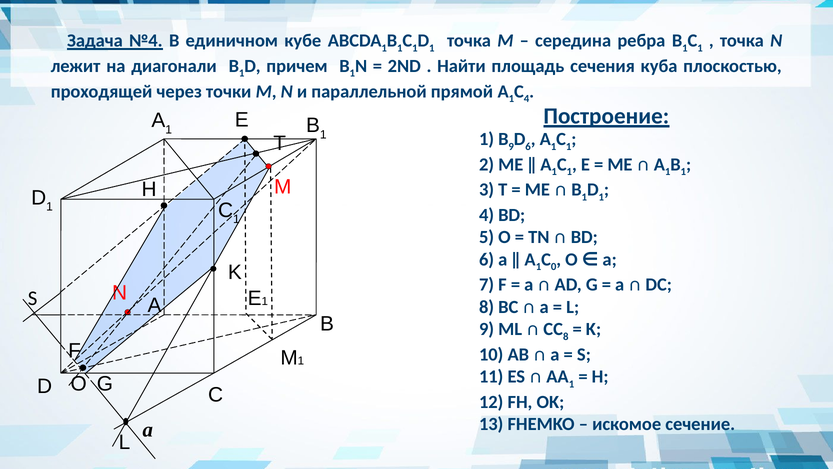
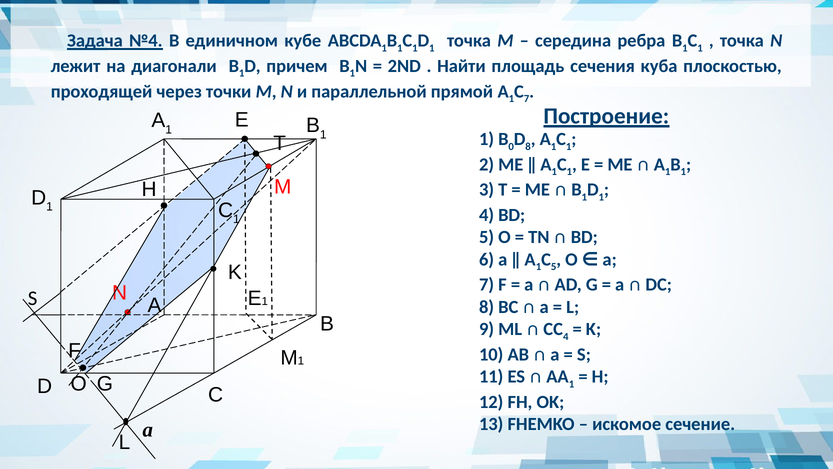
C 4: 4 -> 7
B 9: 9 -> 0
D 6: 6 -> 8
C 0: 0 -> 5
8 at (566, 336): 8 -> 4
